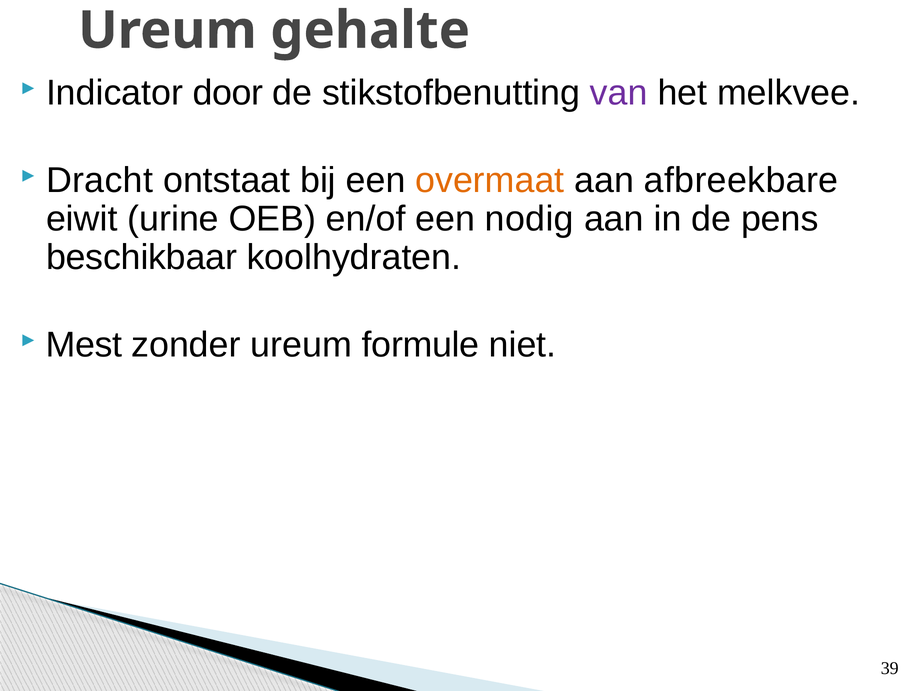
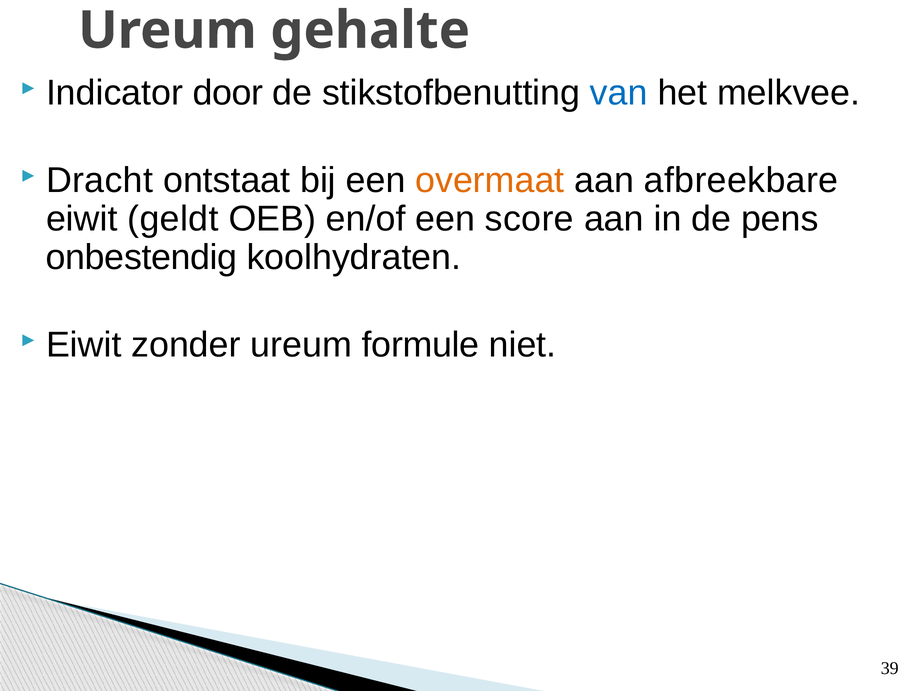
van colour: purple -> blue
urine: urine -> geldt
nodig: nodig -> score
beschikbaar: beschikbaar -> onbestendig
Mest at (84, 345): Mest -> Eiwit
